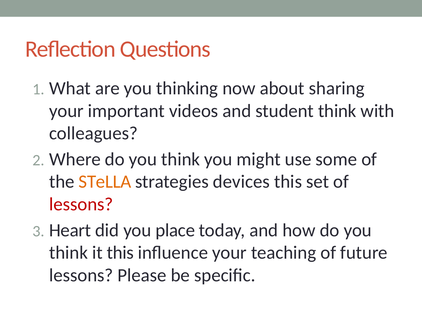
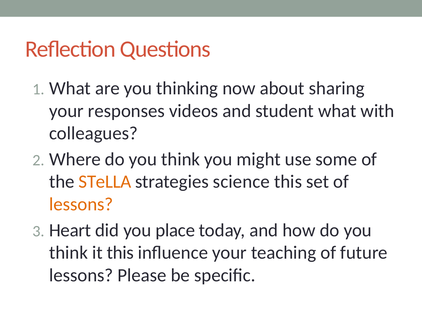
important: important -> responses
student think: think -> what
devices: devices -> science
lessons at (81, 205) colour: red -> orange
